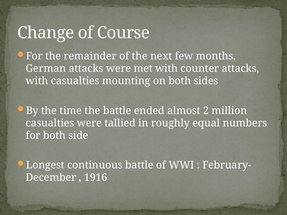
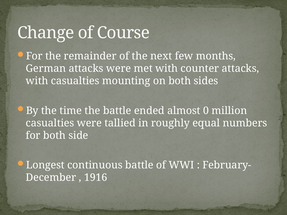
2: 2 -> 0
